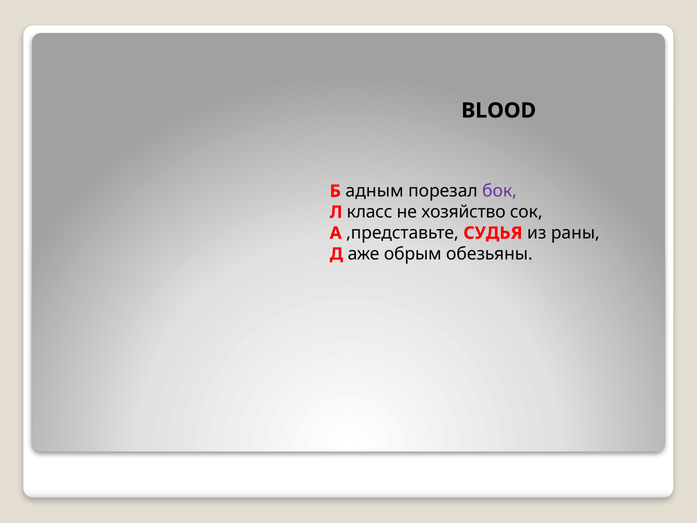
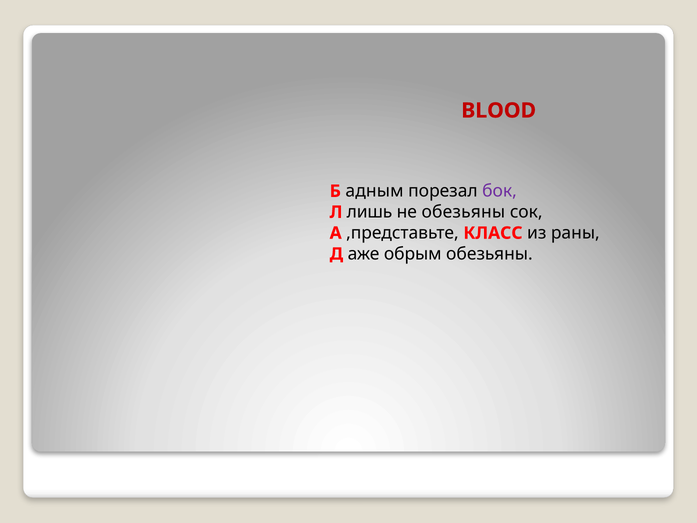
BLOOD colour: black -> red
класс: класс -> лишь
не хозяйство: хозяйство -> обезьяны
СУДЬЯ: СУДЬЯ -> КЛАСС
